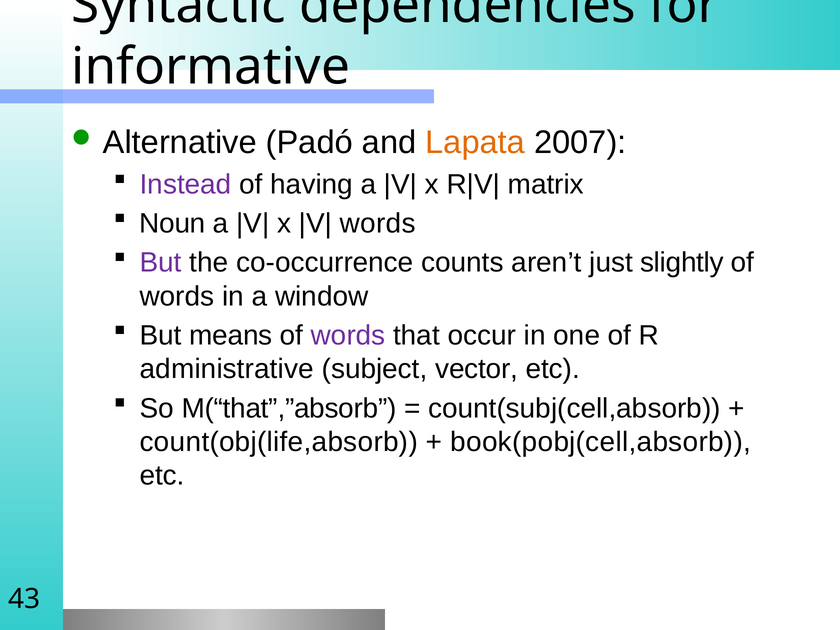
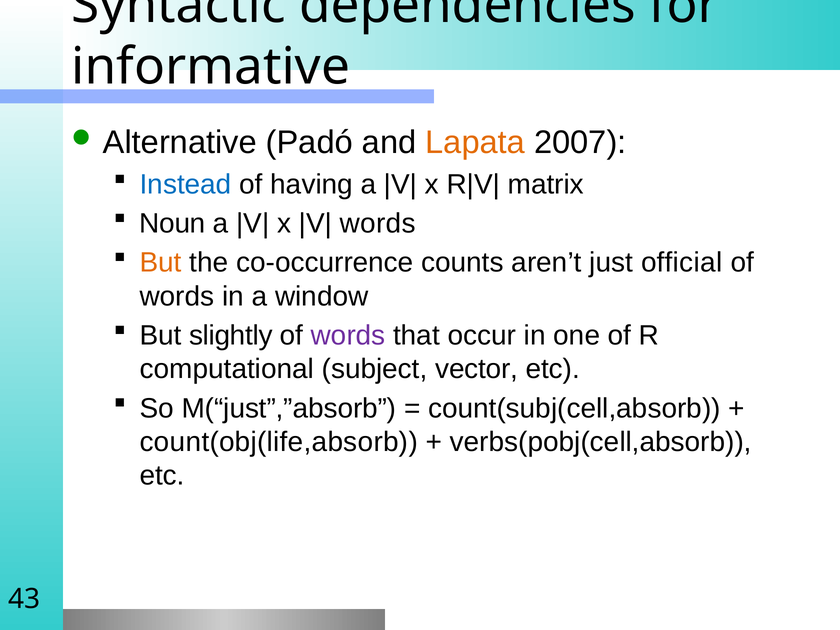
Instead colour: purple -> blue
But at (161, 263) colour: purple -> orange
slightly: slightly -> official
means: means -> slightly
administrative: administrative -> computational
M(“that”,”absorb: M(“that”,”absorb -> M(“just”,”absorb
book(pobj(cell,absorb: book(pobj(cell,absorb -> verbs(pobj(cell,absorb
